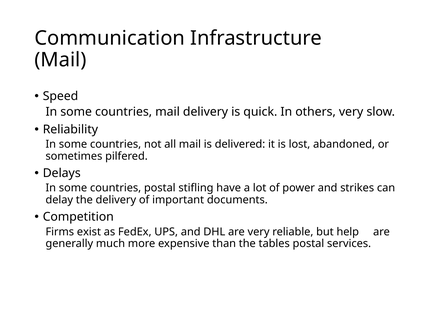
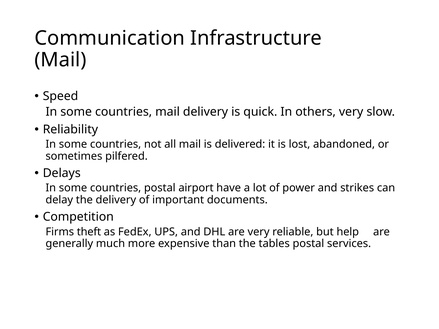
stifling: stifling -> airport
exist: exist -> theft
